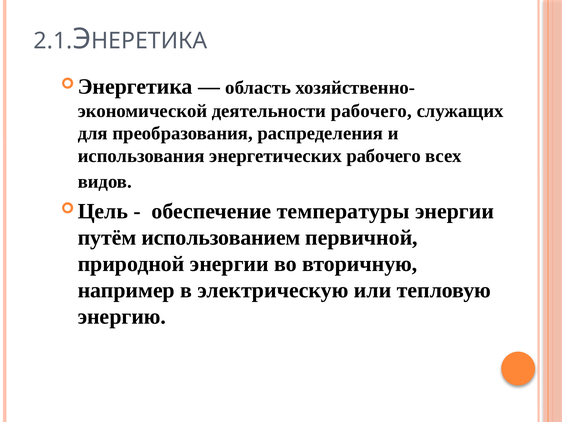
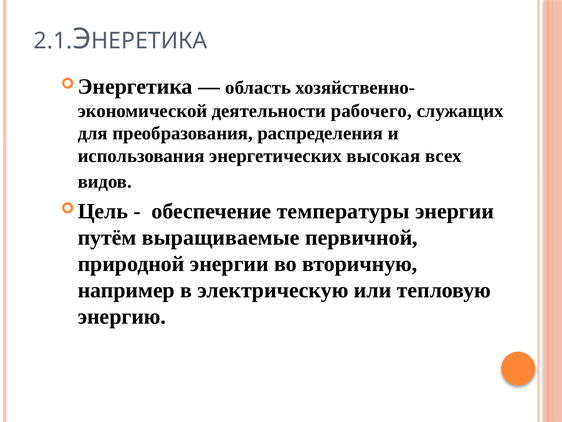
энергетических рабочего: рабочего -> высокая
использованием: использованием -> выращиваемые
